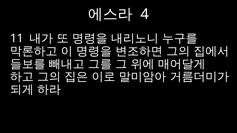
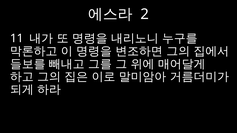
4: 4 -> 2
